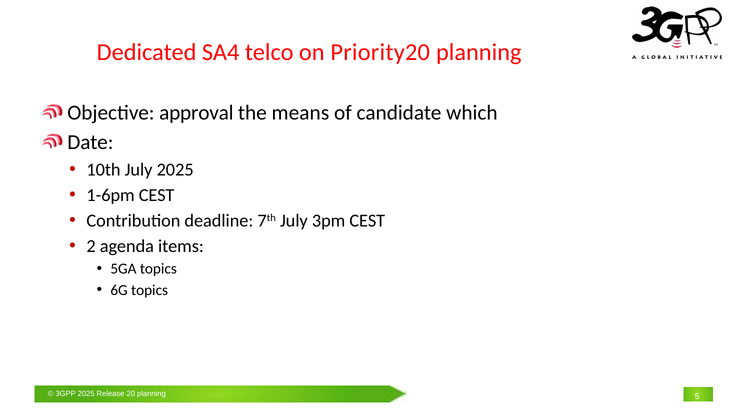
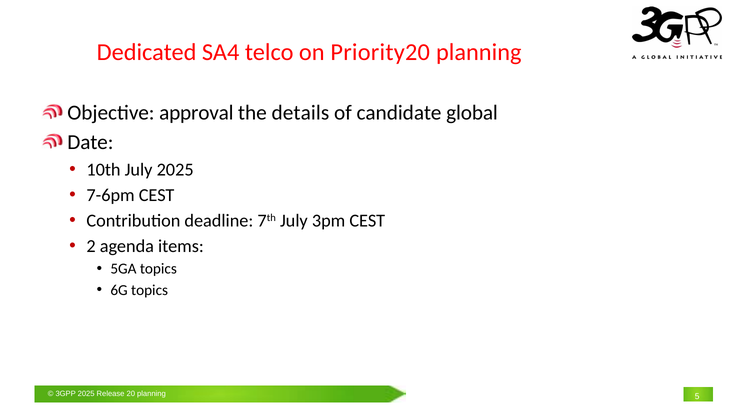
means: means -> details
which: which -> global
1-6pm: 1-6pm -> 7-6pm
